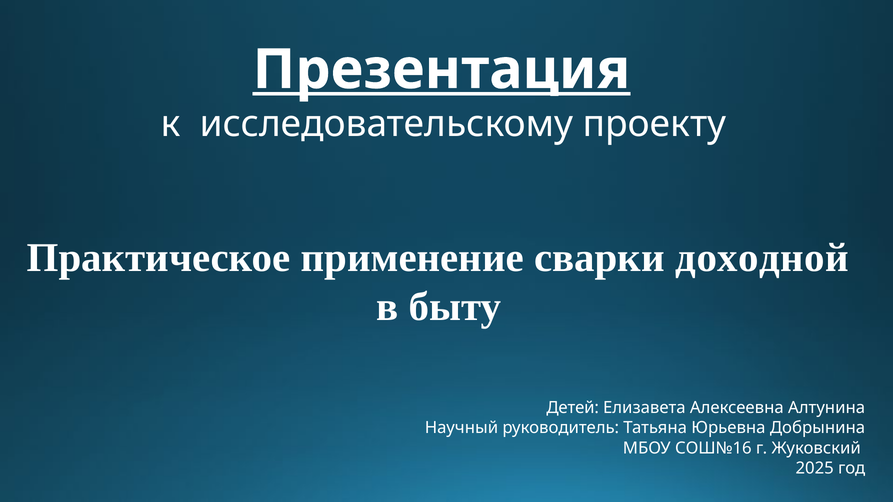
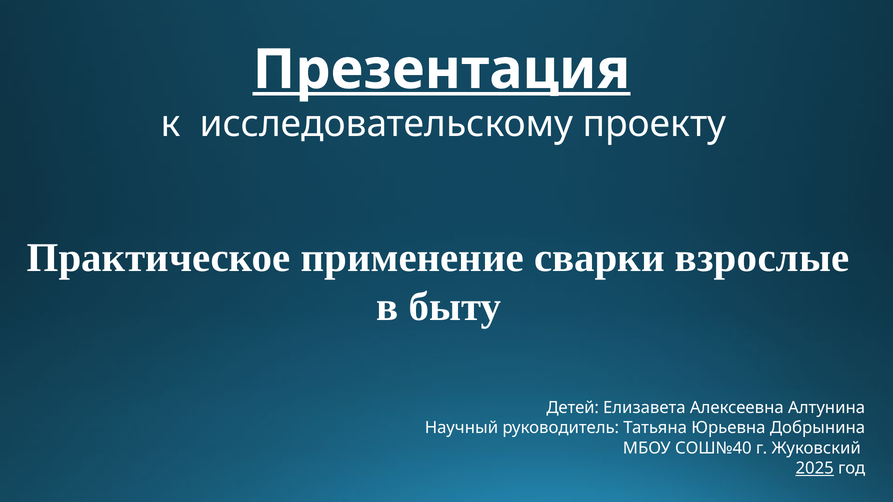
доходной: доходной -> взрослые
СОШ№16: СОШ№16 -> СОШ№40
2025 underline: none -> present
